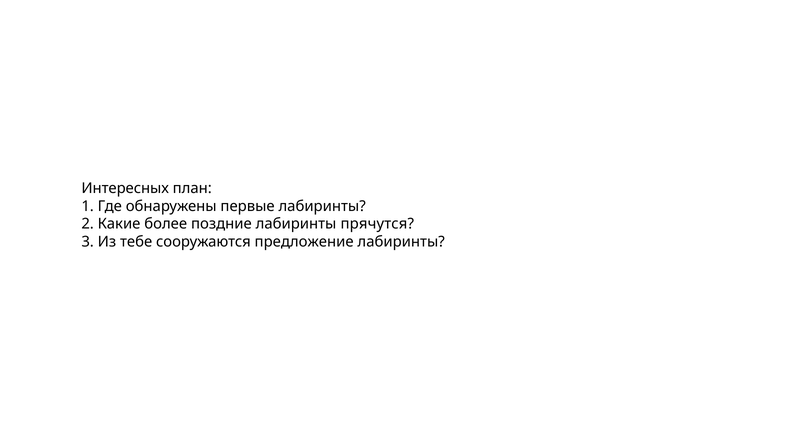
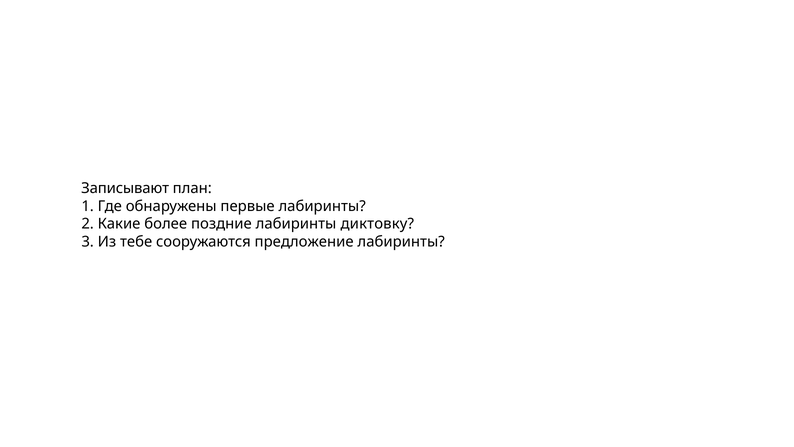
Интересных: Интересных -> Записывают
прячутся: прячутся -> диктовку
